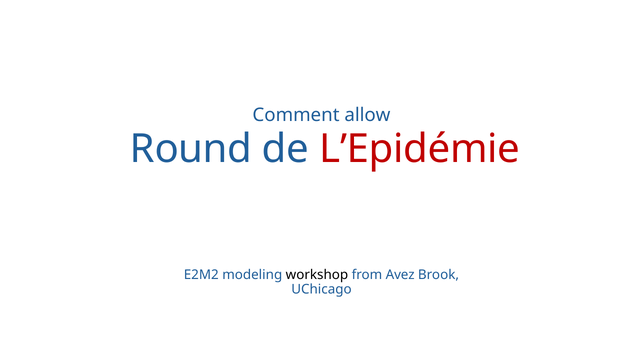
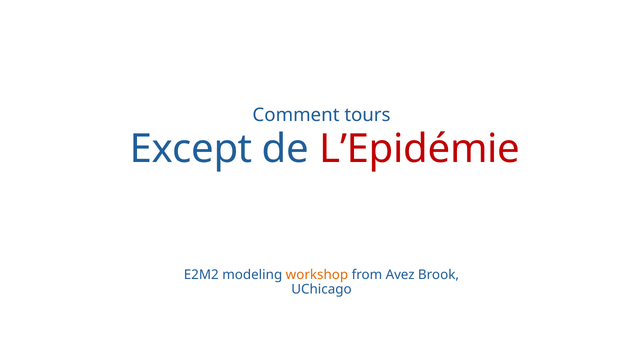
allow: allow -> tours
Round: Round -> Except
workshop colour: black -> orange
